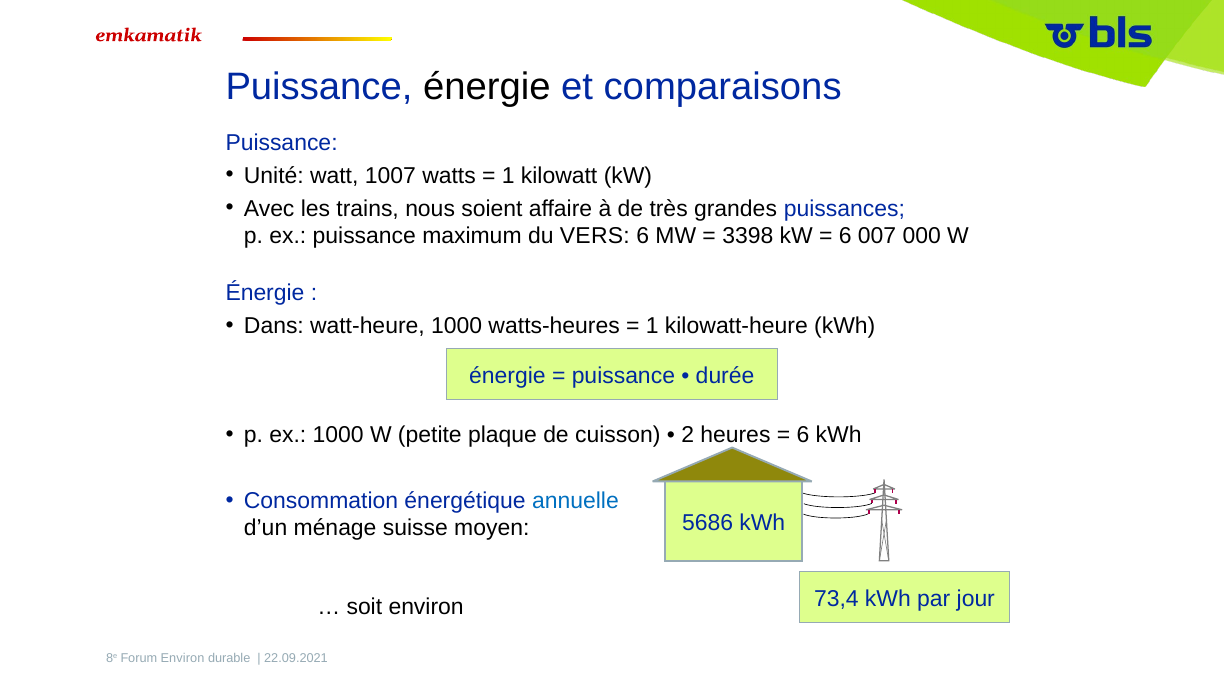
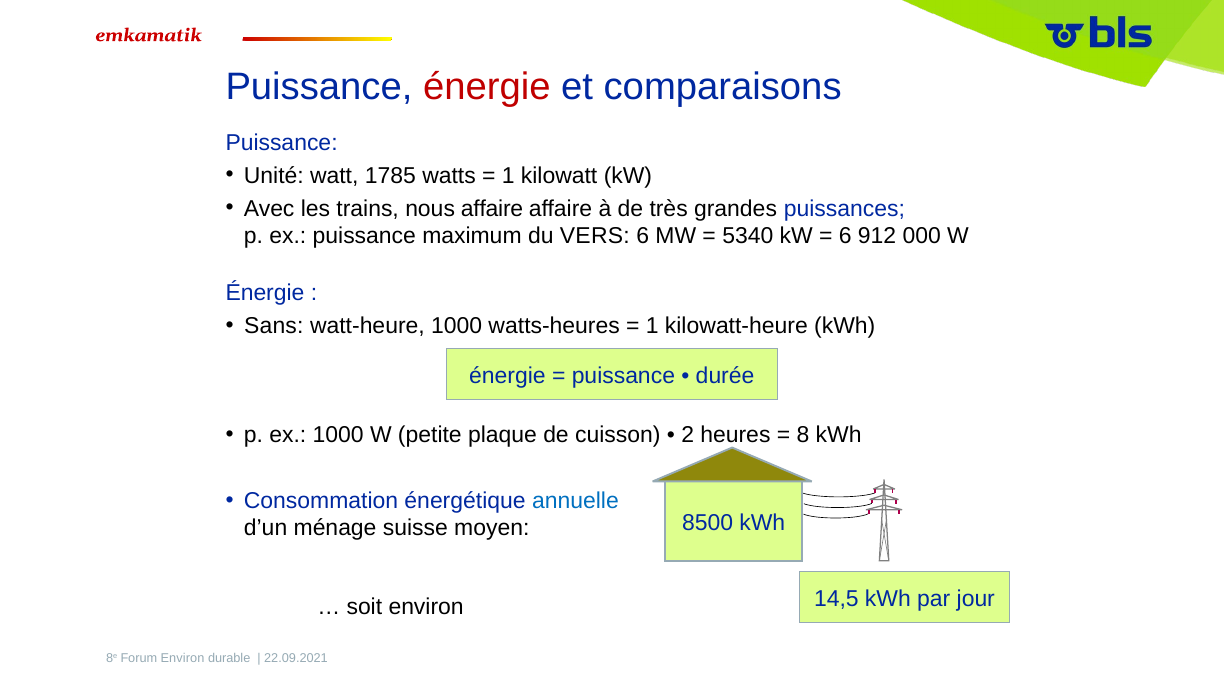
énergie at (487, 87) colour: black -> red
1007: 1007 -> 1785
nous soient: soient -> affaire
3398: 3398 -> 5340
007: 007 -> 912
Dans: Dans -> Sans
6 at (803, 435): 6 -> 8
5686: 5686 -> 8500
73,4: 73,4 -> 14,5
